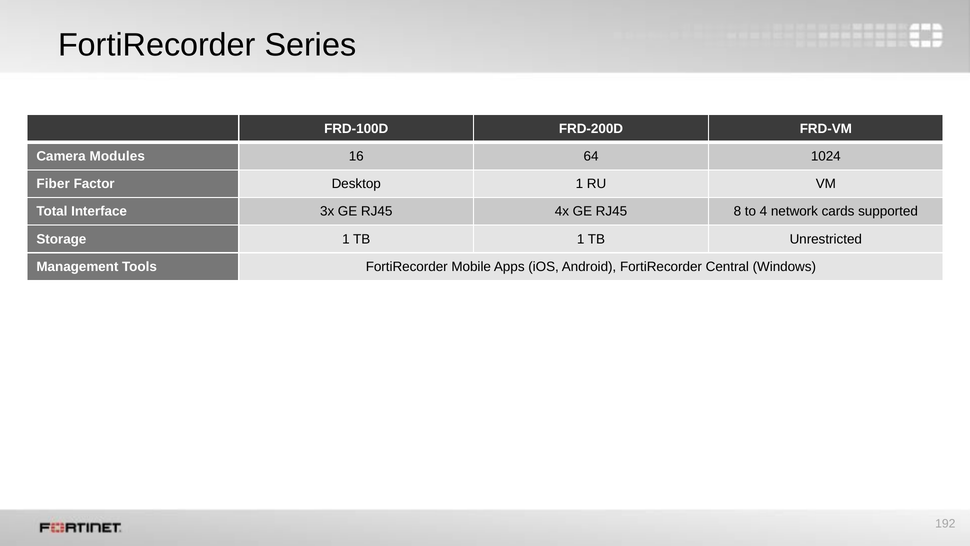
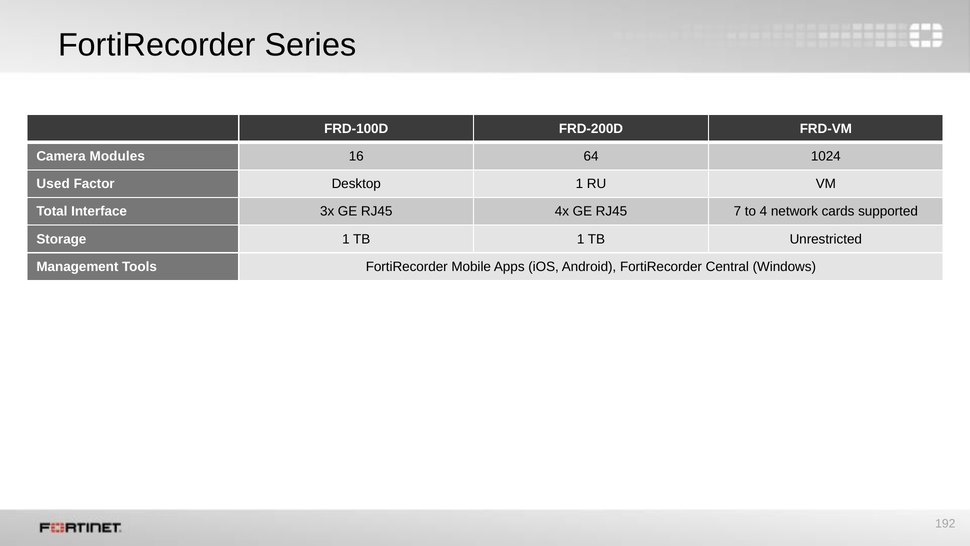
Fiber: Fiber -> Used
8: 8 -> 7
